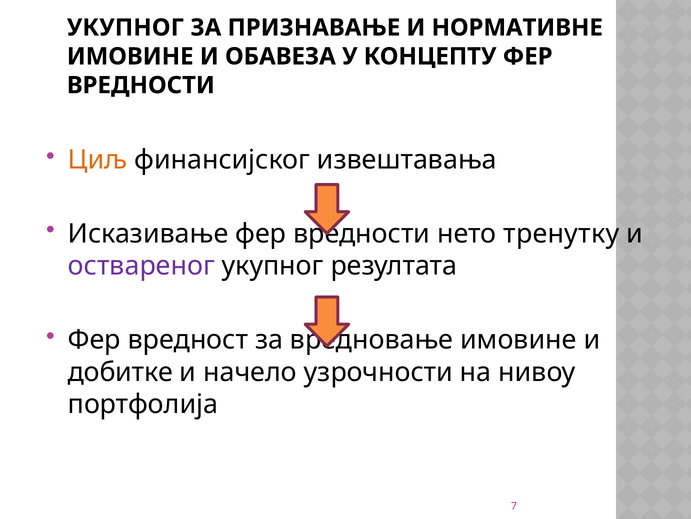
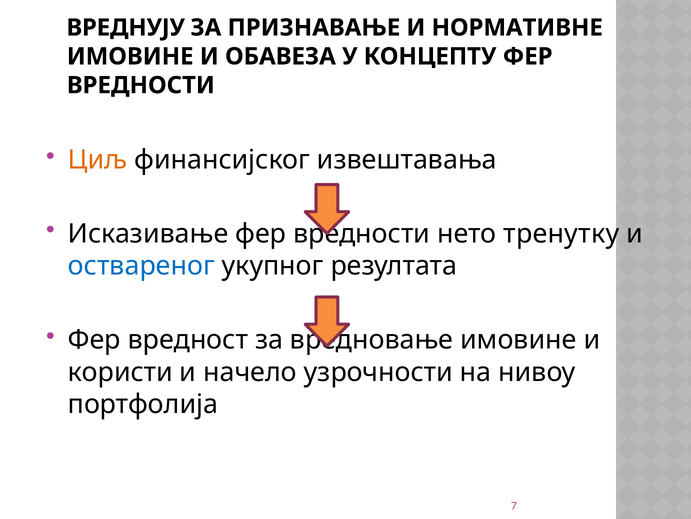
УКУПНОГ at (125, 28): УКУПНОГ -> ВРЕДНУЈУ
оствареног colour: purple -> blue
добитке: добитке -> користи
